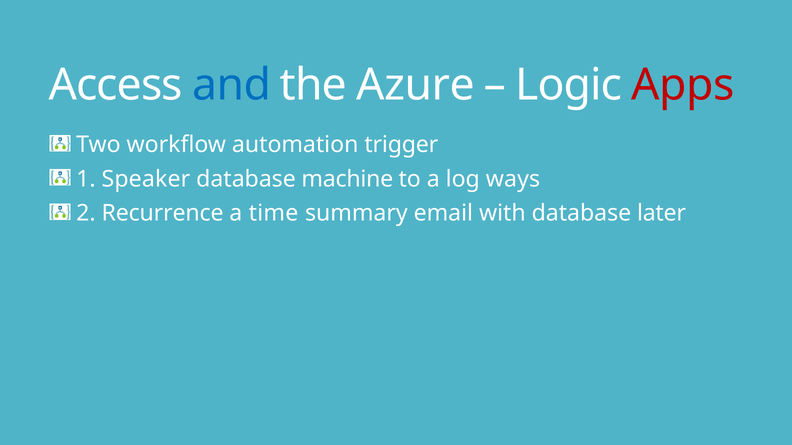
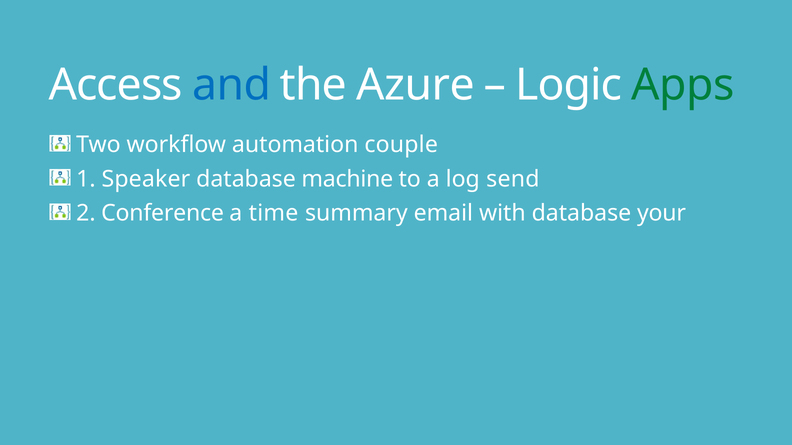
Apps colour: red -> green
trigger: trigger -> couple
ways: ways -> send
Recurrence: Recurrence -> Conference
later: later -> your
